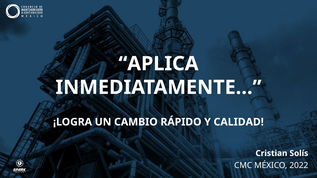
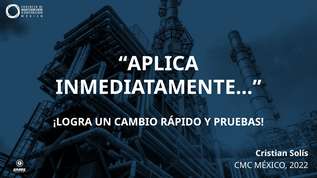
CALIDAD: CALIDAD -> PRUEBAS
